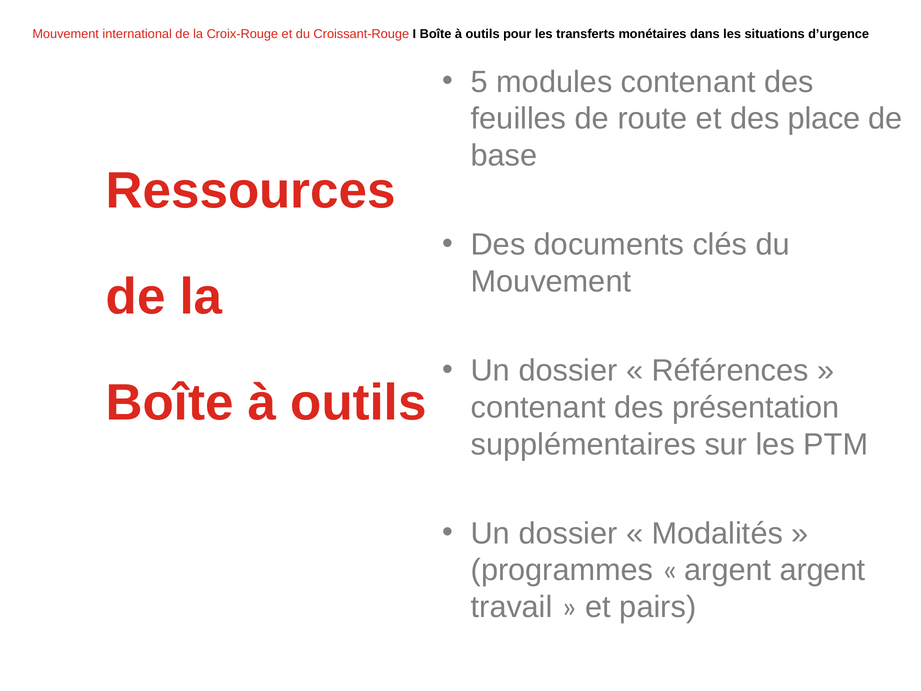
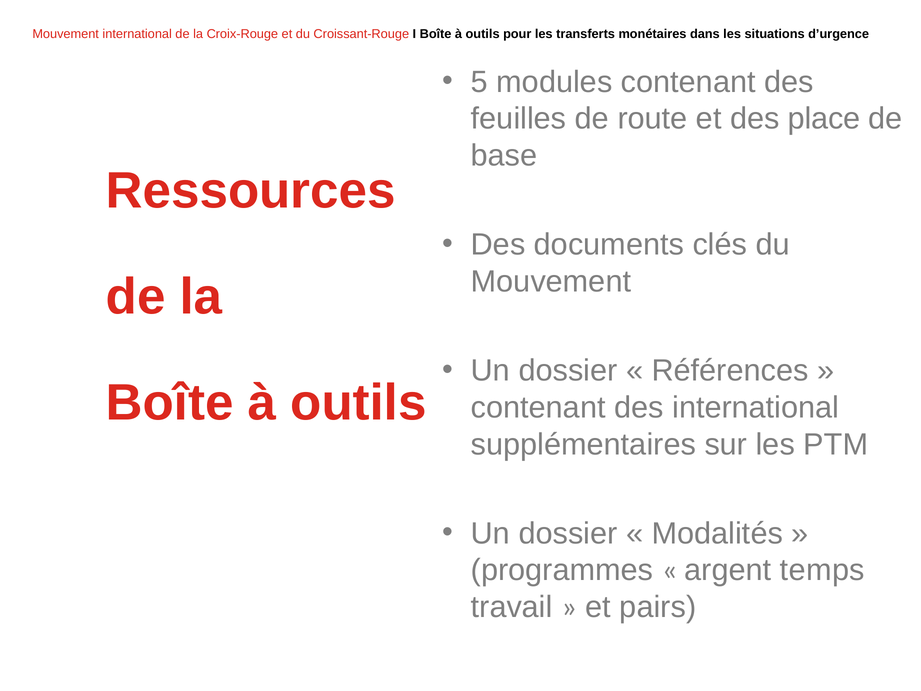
des présentation: présentation -> international
argent argent: argent -> temps
